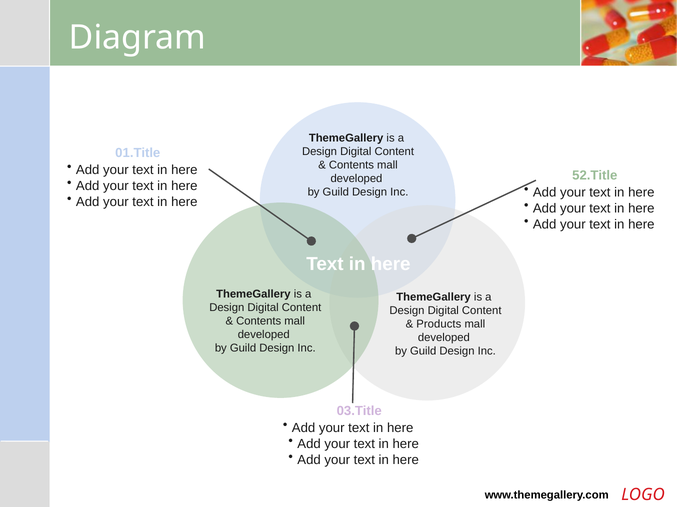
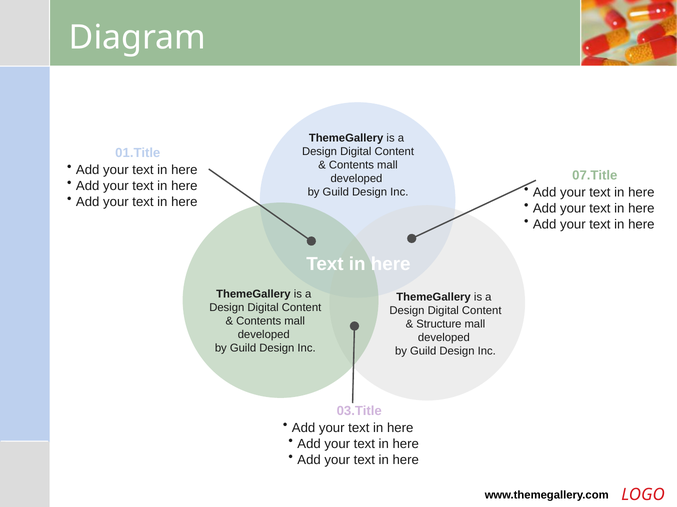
52.Title: 52.Title -> 07.Title
Products: Products -> Structure
